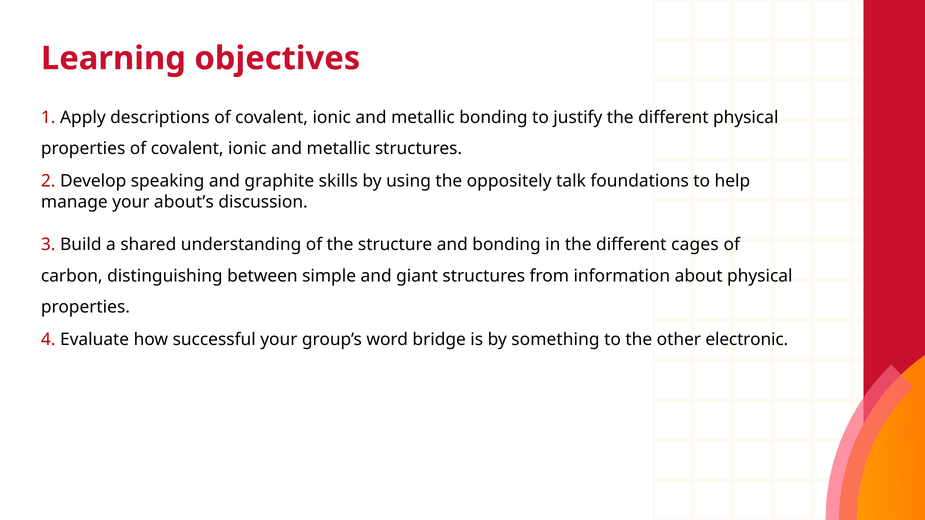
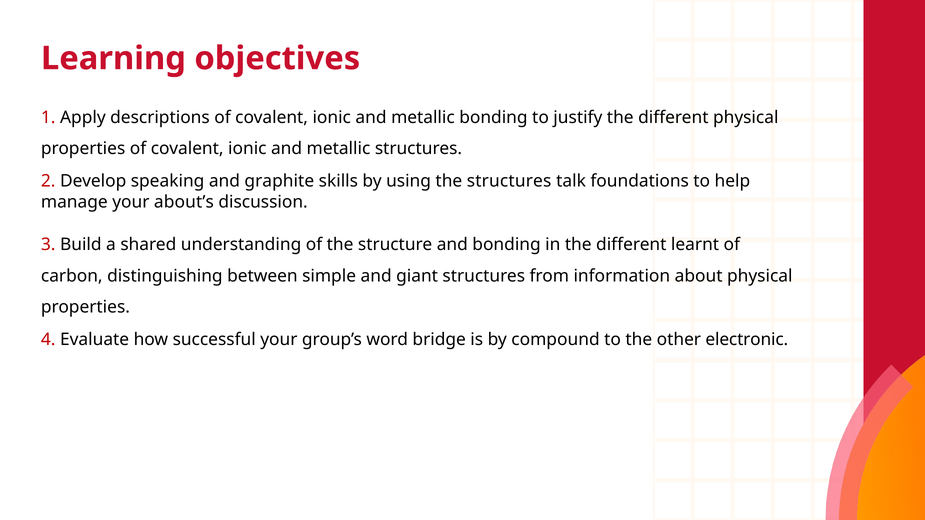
the oppositely: oppositely -> structures
cages: cages -> learnt
something: something -> compound
